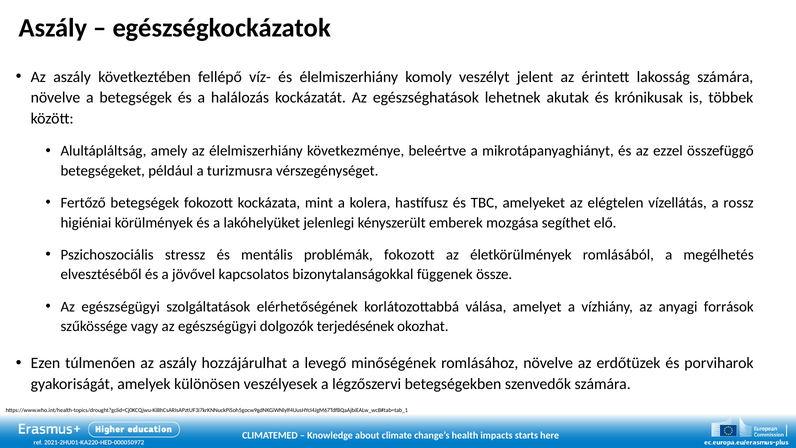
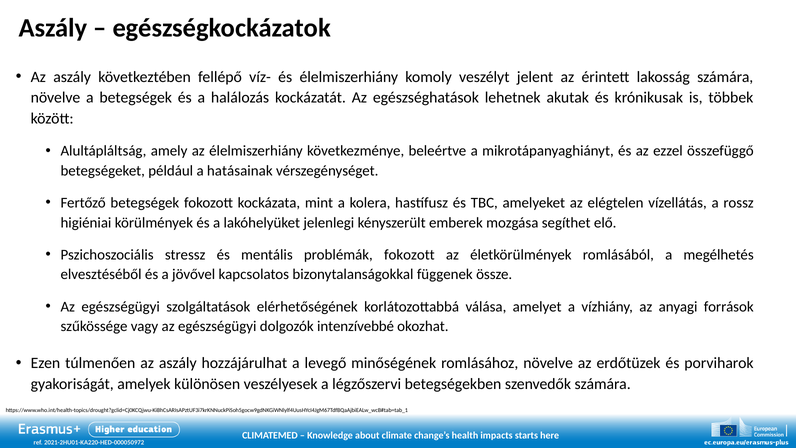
turizmusra: turizmusra -> hatásainak
terjedésének: terjedésének -> intenzívebbé
